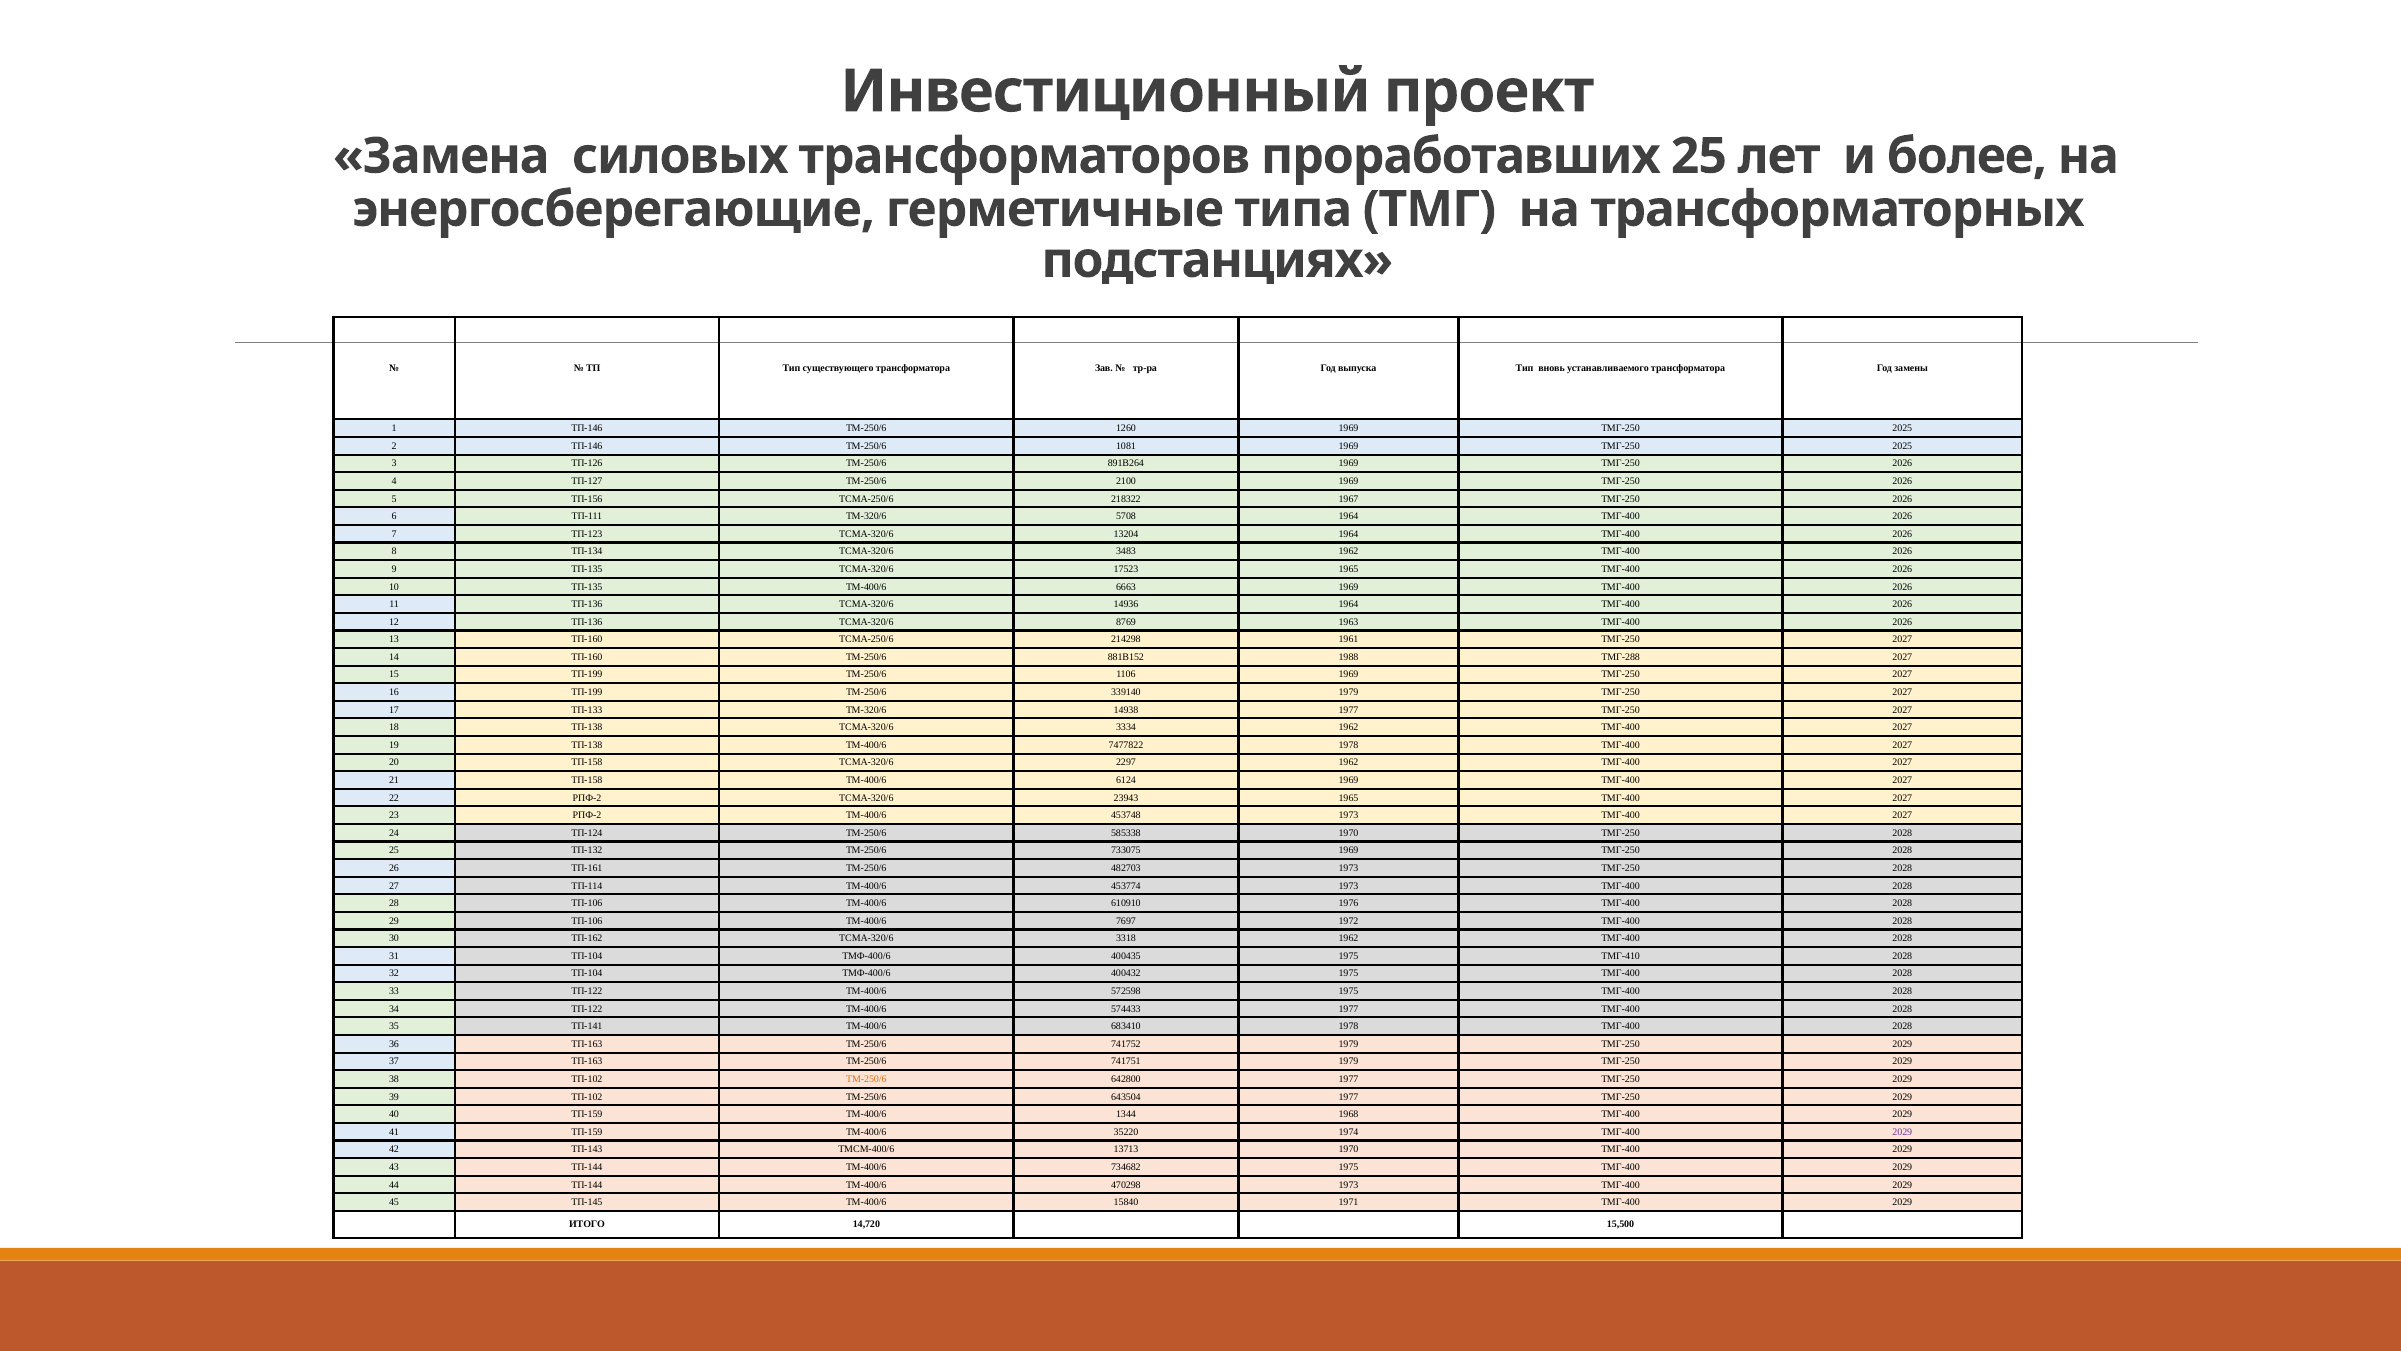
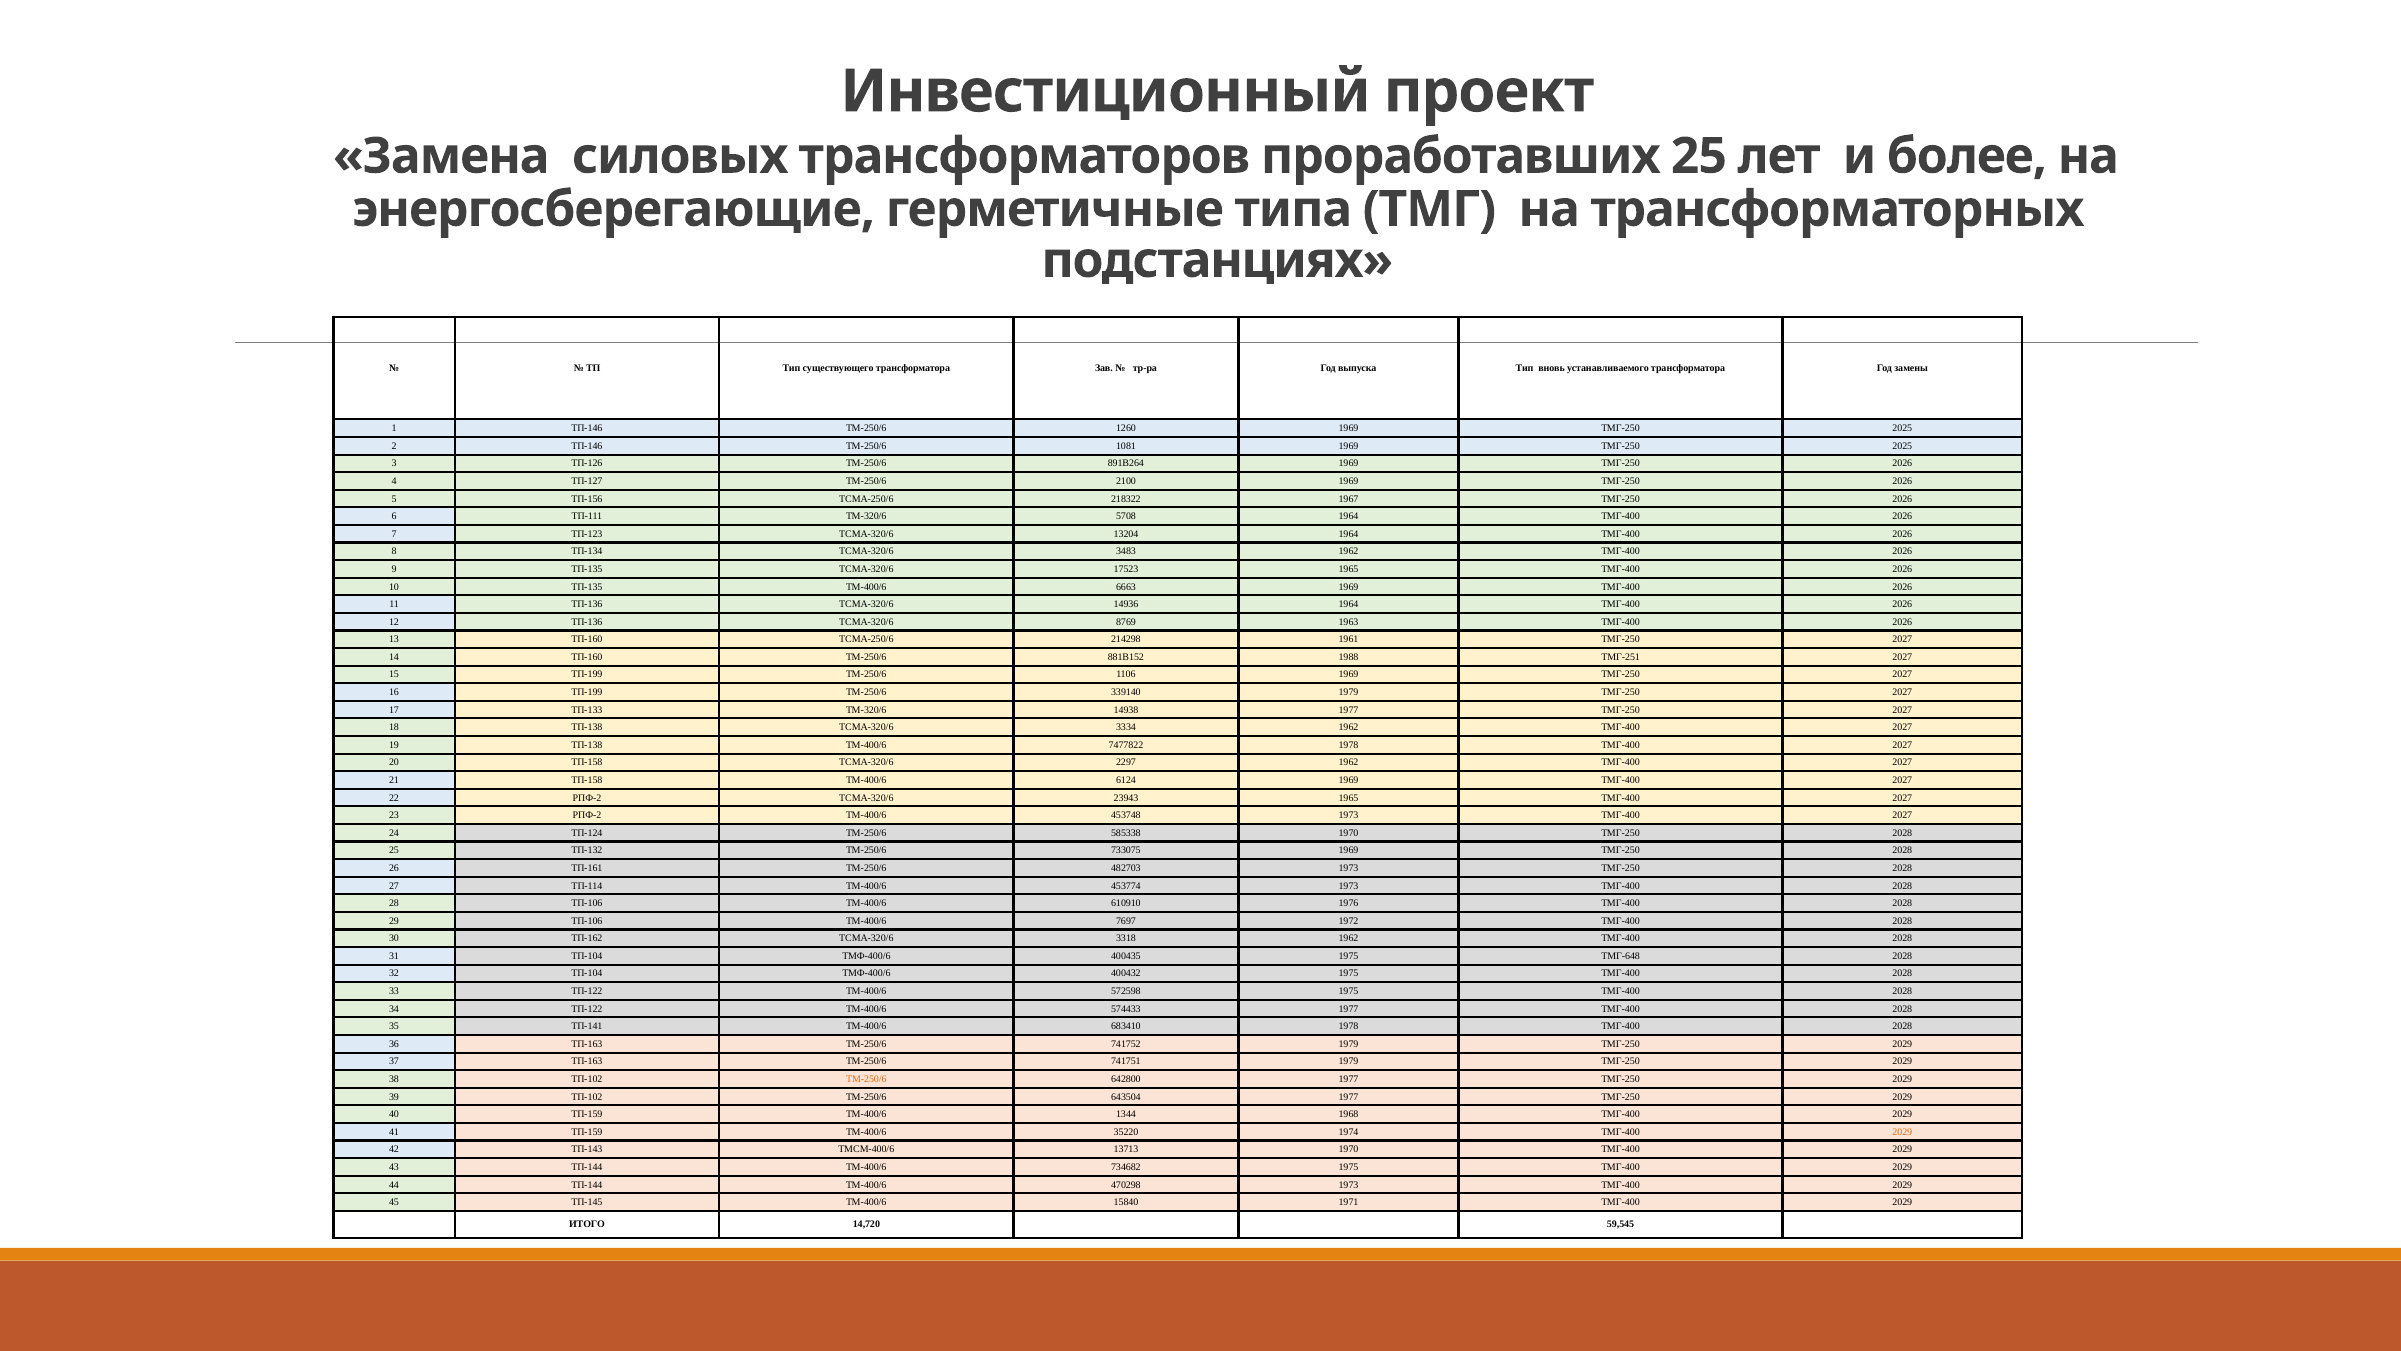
ТМГ-288: ТМГ-288 -> ТМГ-251
ТМГ-410: ТМГ-410 -> ТМГ-648
2029 at (1902, 1132) colour: purple -> orange
15,500: 15,500 -> 59,545
